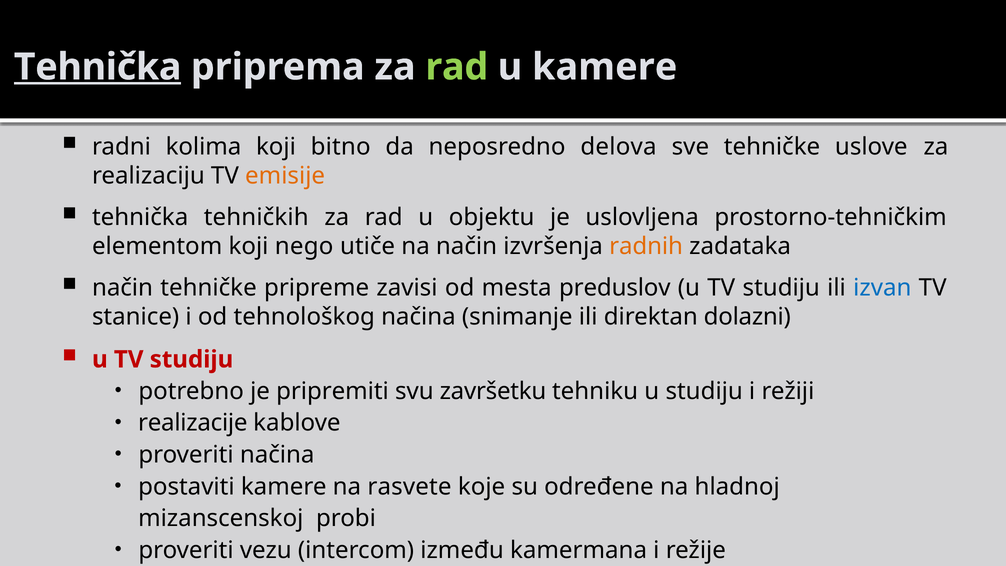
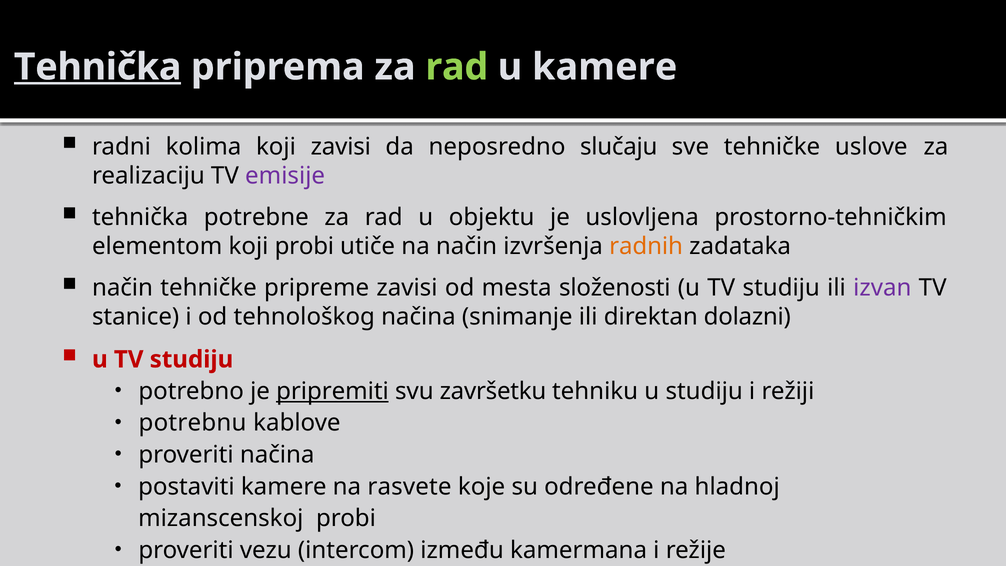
koji bitno: bitno -> zavisi
delova: delova -> slučaju
emisije colour: orange -> purple
tehničkih: tehničkih -> potrebne
koji nego: nego -> probi
preduslov: preduslov -> složenosti
izvan colour: blue -> purple
pripremiti underline: none -> present
realizacije: realizacije -> potrebnu
